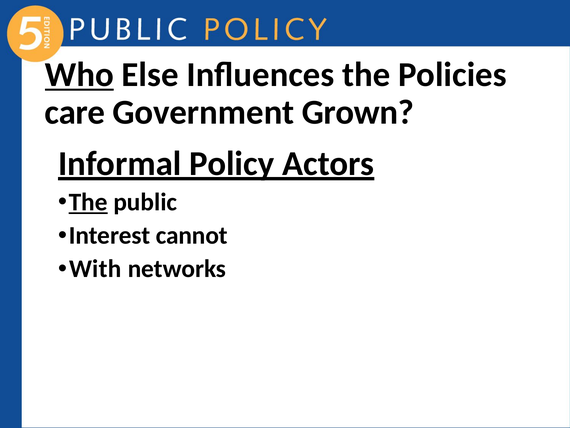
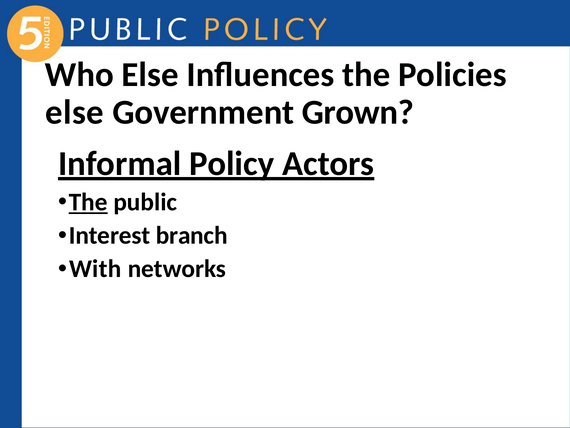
Who underline: present -> none
care at (75, 112): care -> else
cannot: cannot -> branch
